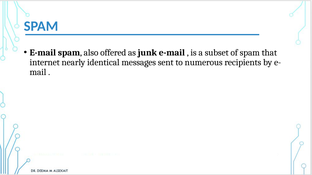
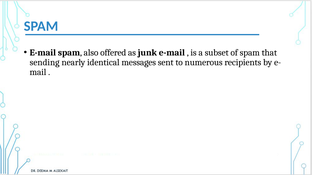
internet: internet -> sending
